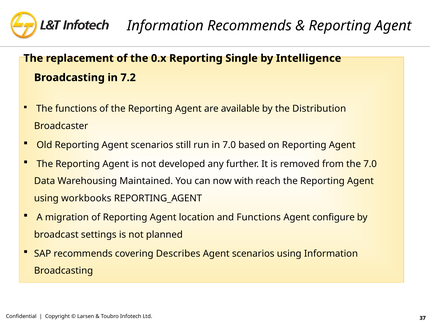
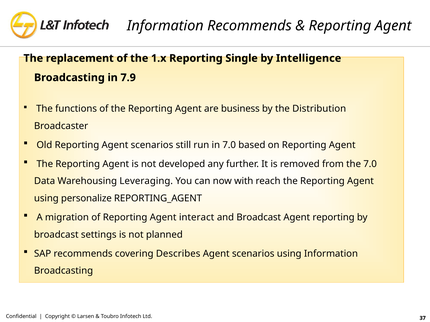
0.x: 0.x -> 1.x
7.2: 7.2 -> 7.9
available: available -> business
Maintained: Maintained -> Leveraging
workbooks: workbooks -> personalize
location: location -> interact
and Functions: Functions -> Broadcast
Agent configure: configure -> reporting
